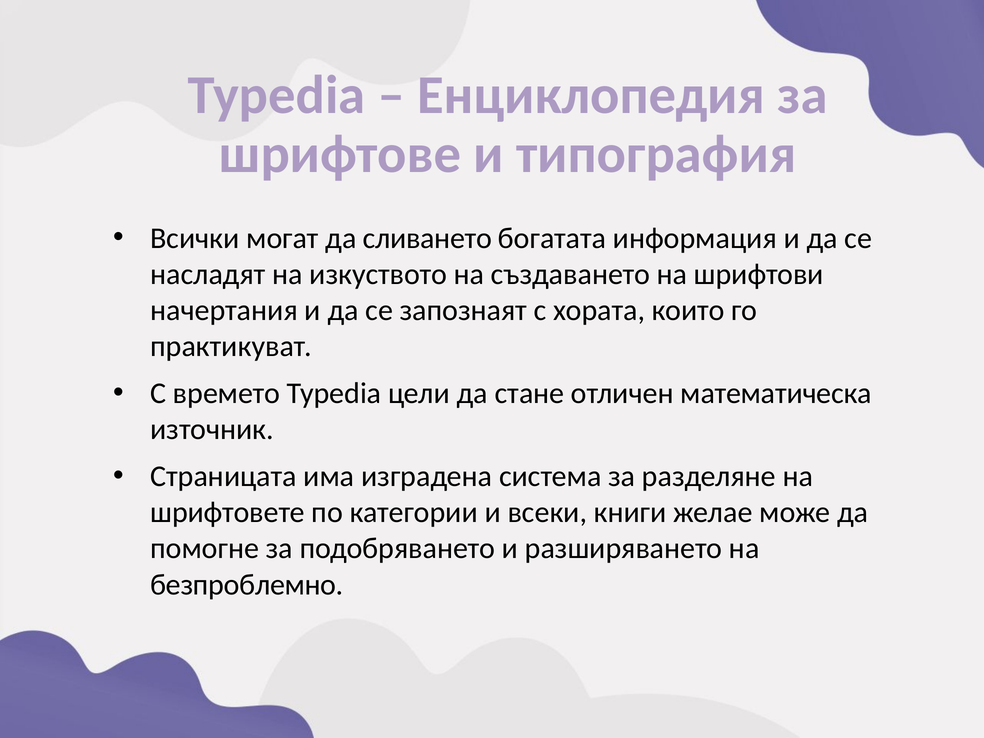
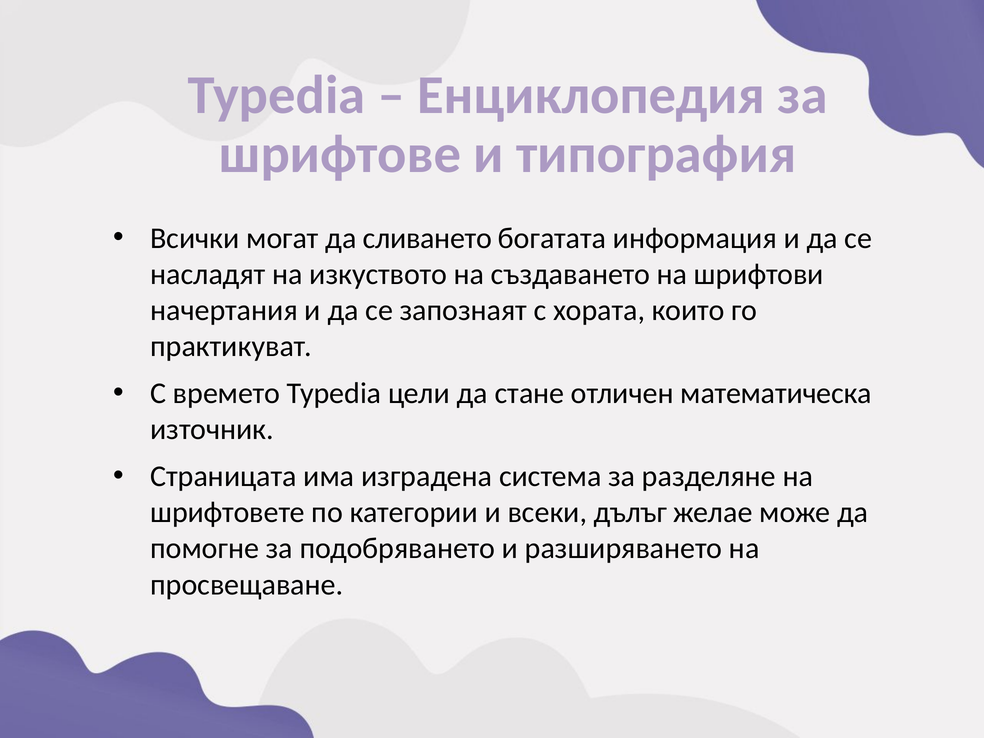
книги: книги -> дълъг
безпроблемно: безпроблемно -> просвещаване
